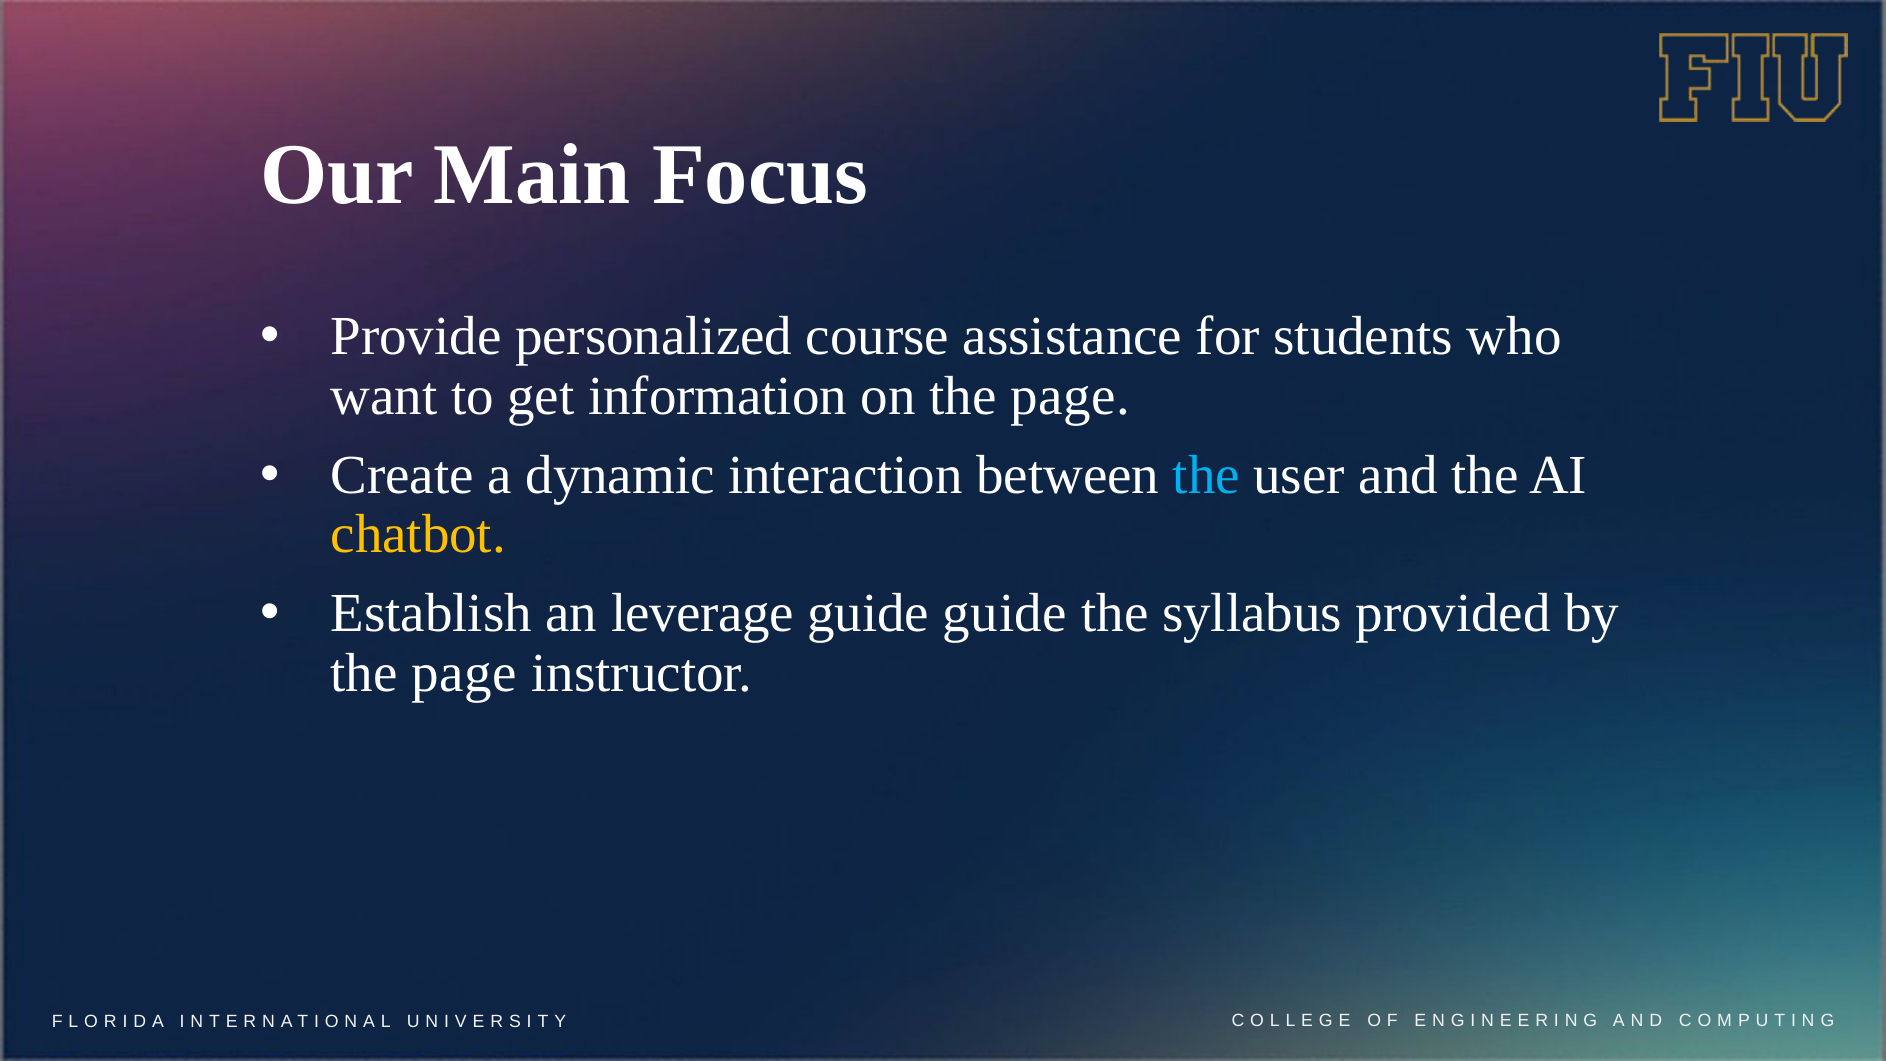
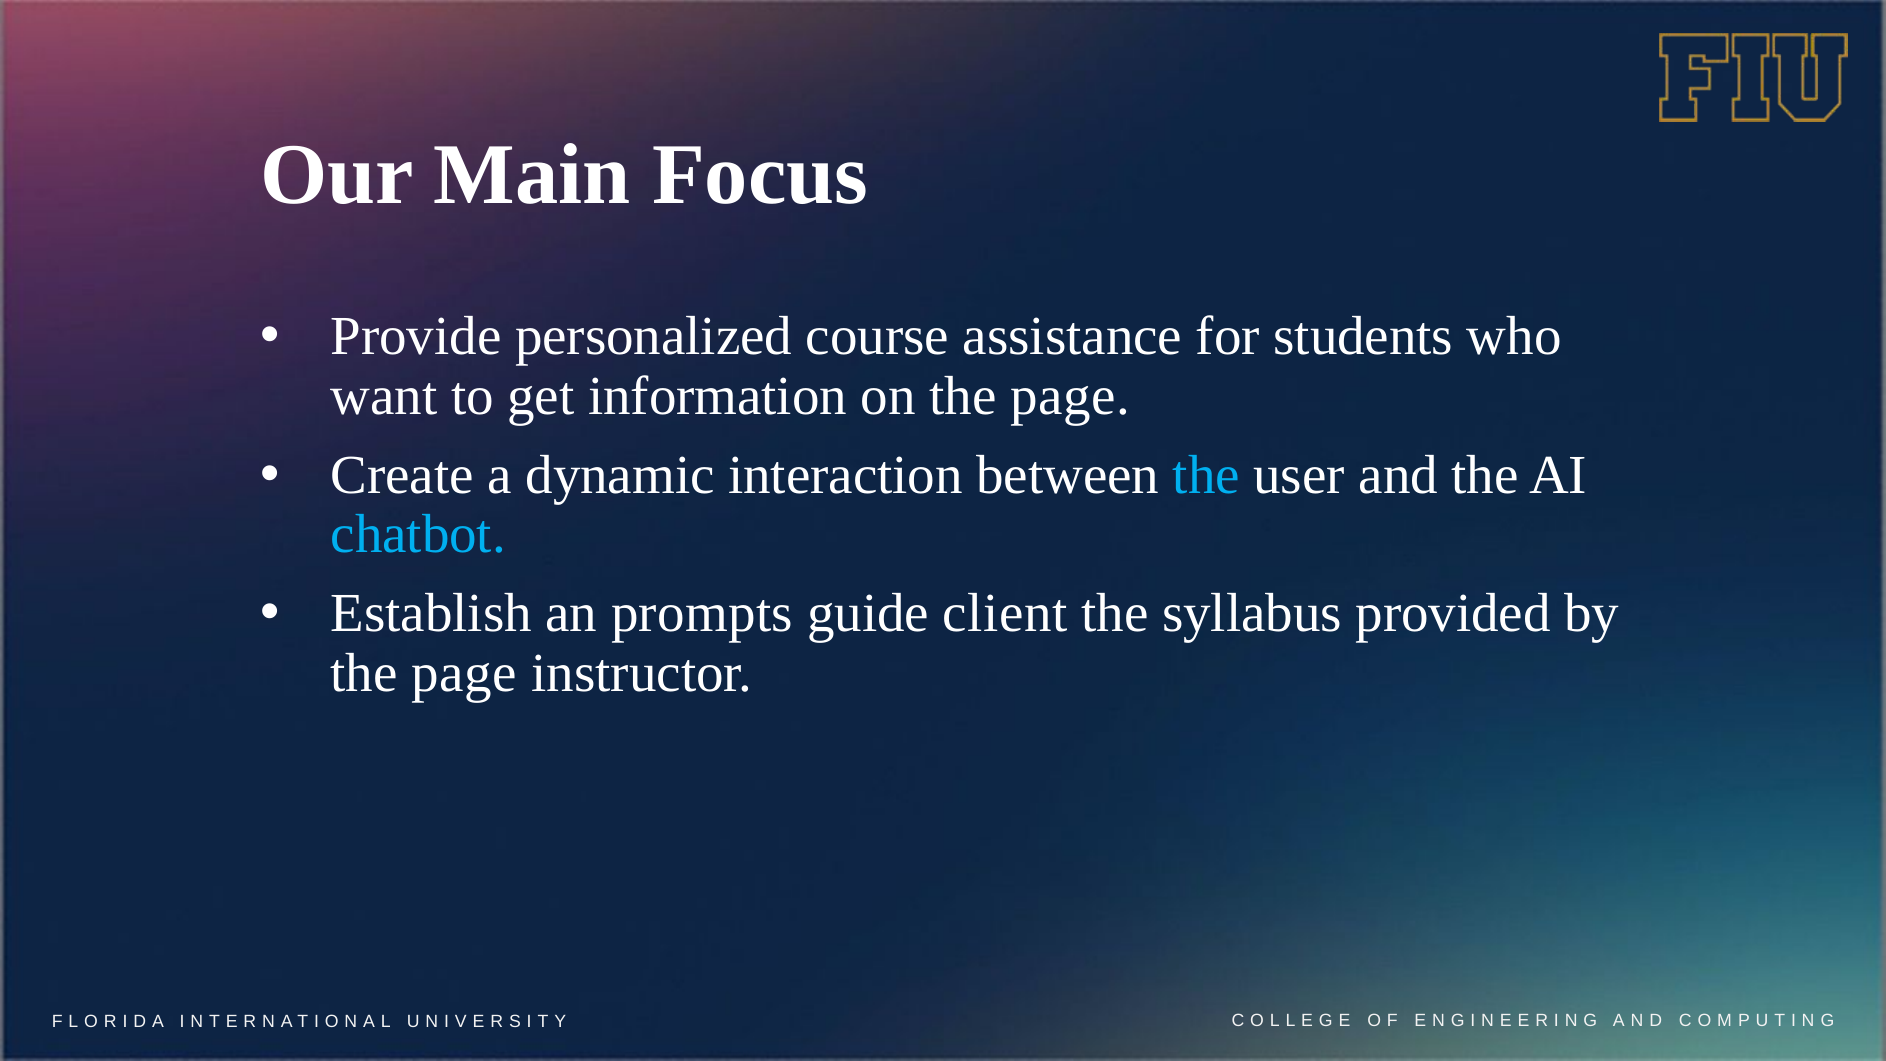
chatbot colour: yellow -> light blue
leverage: leverage -> prompts
guide guide: guide -> client
